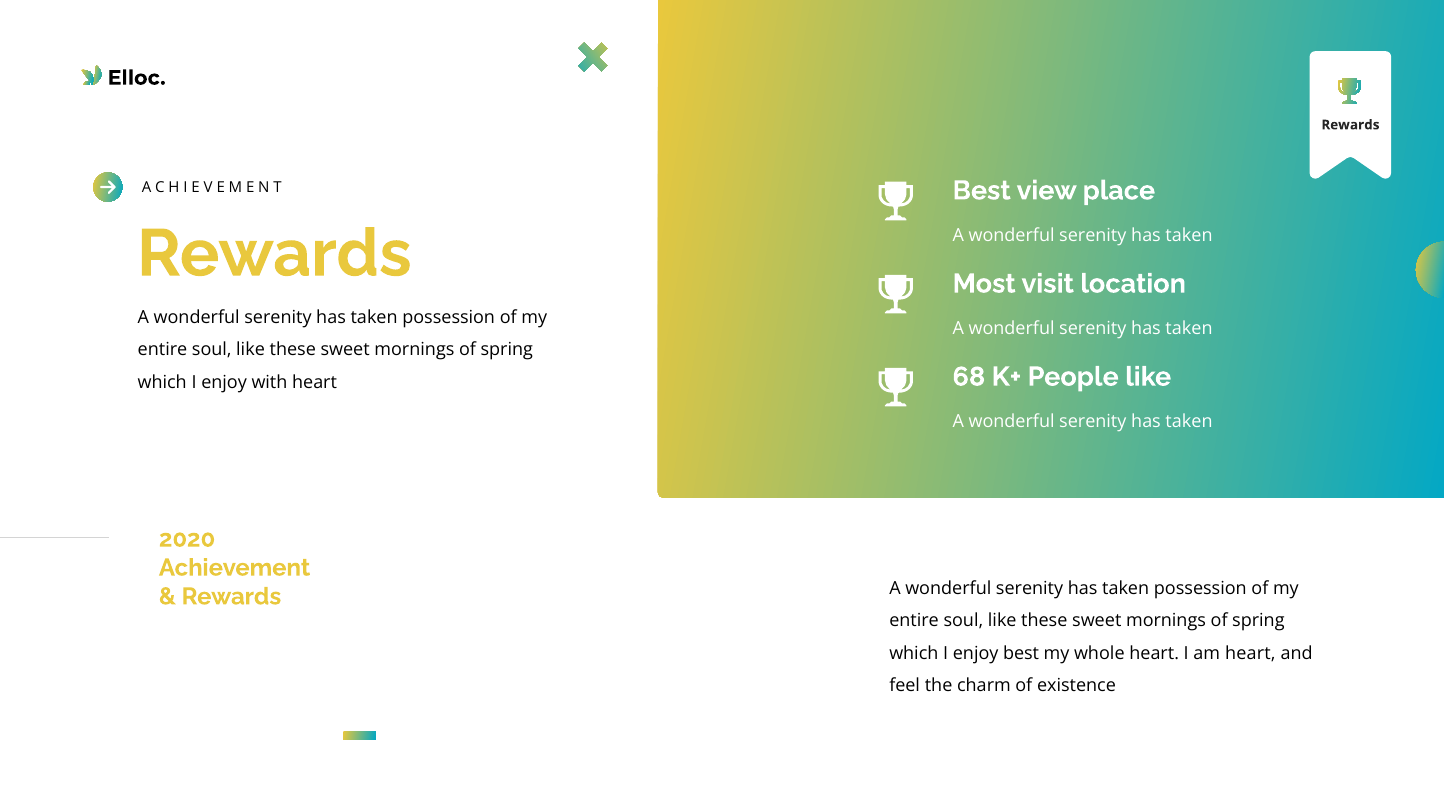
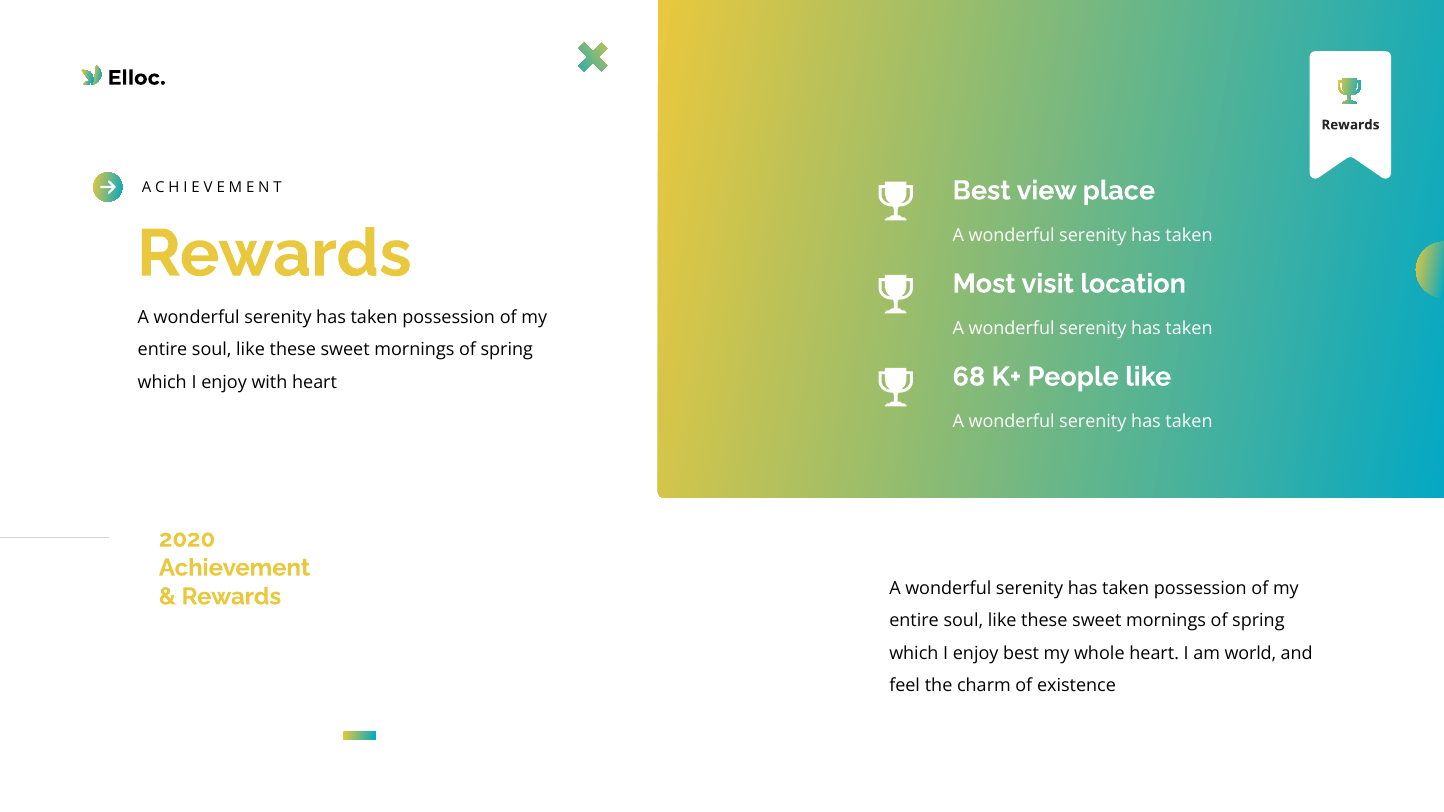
am heart: heart -> world
